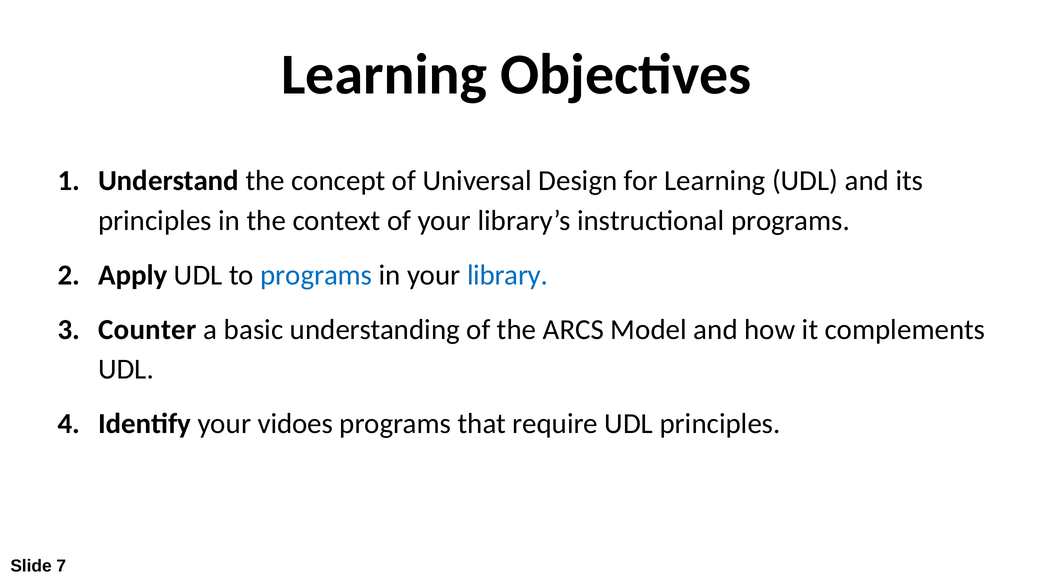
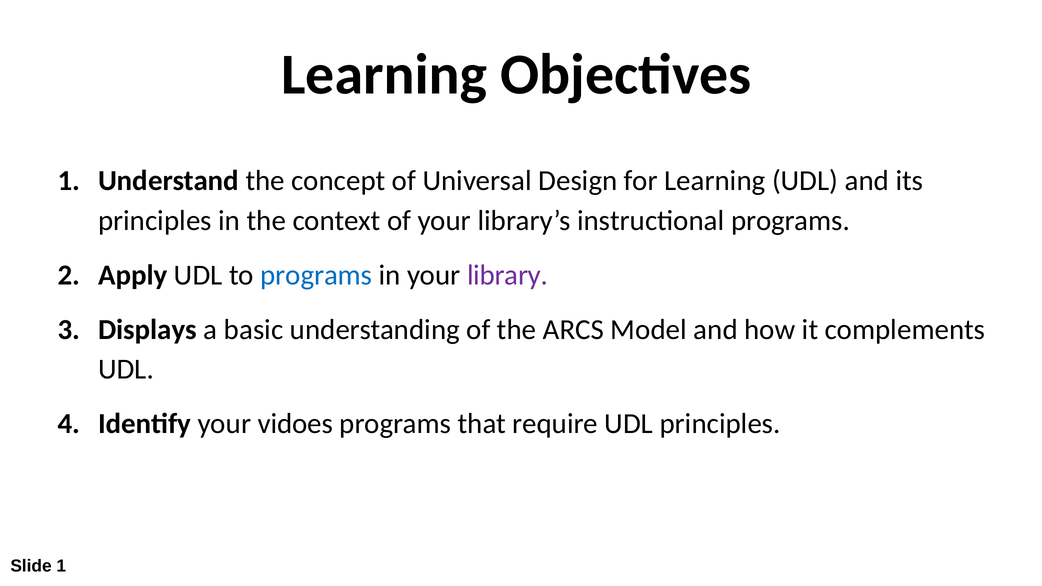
library colour: blue -> purple
Counter: Counter -> Displays
Slide 7: 7 -> 1
